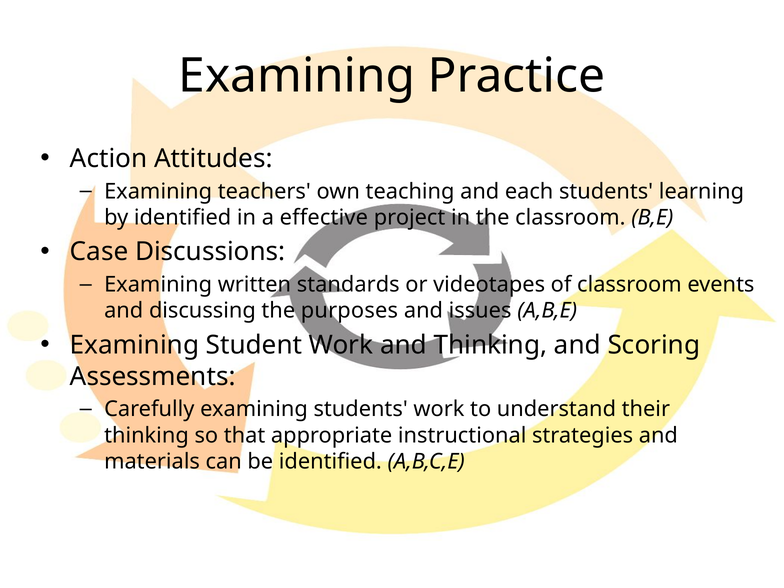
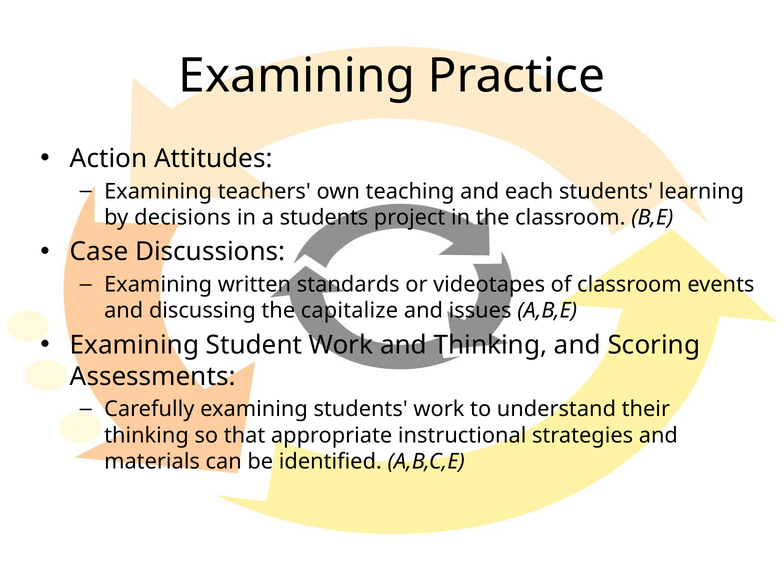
by identified: identified -> decisions
a effective: effective -> students
purposes: purposes -> capitalize
